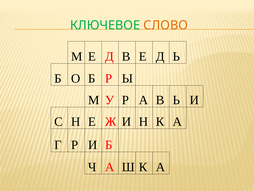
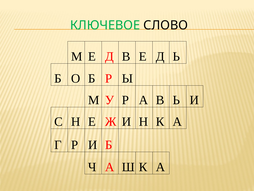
СЛОВО colour: orange -> black
